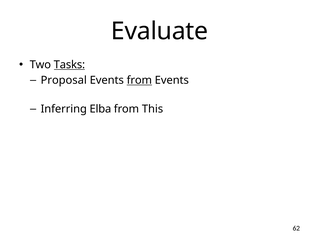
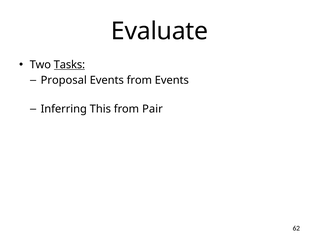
from at (139, 80) underline: present -> none
Elba: Elba -> This
This: This -> Pair
